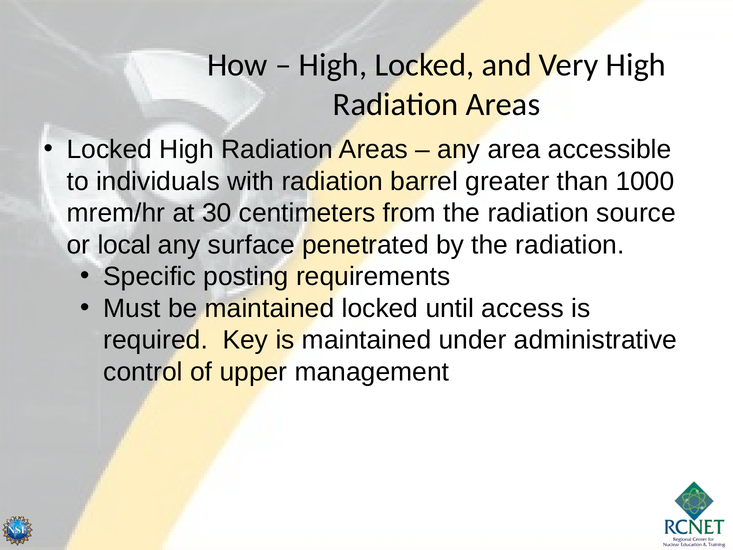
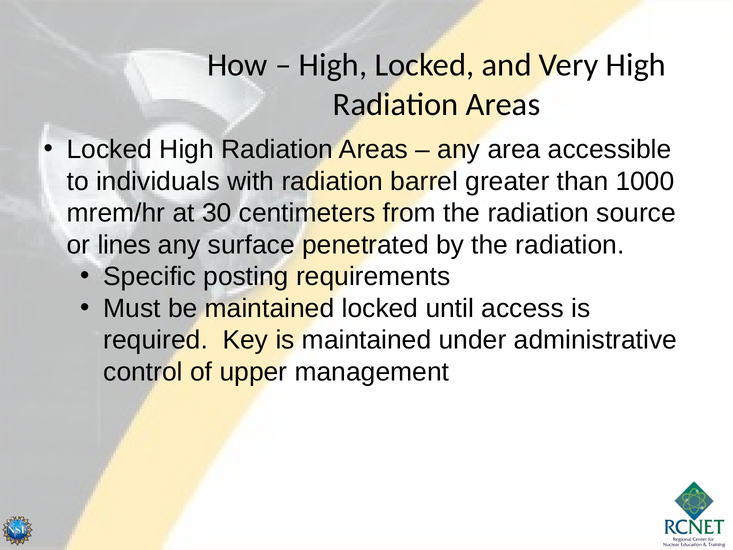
local: local -> lines
